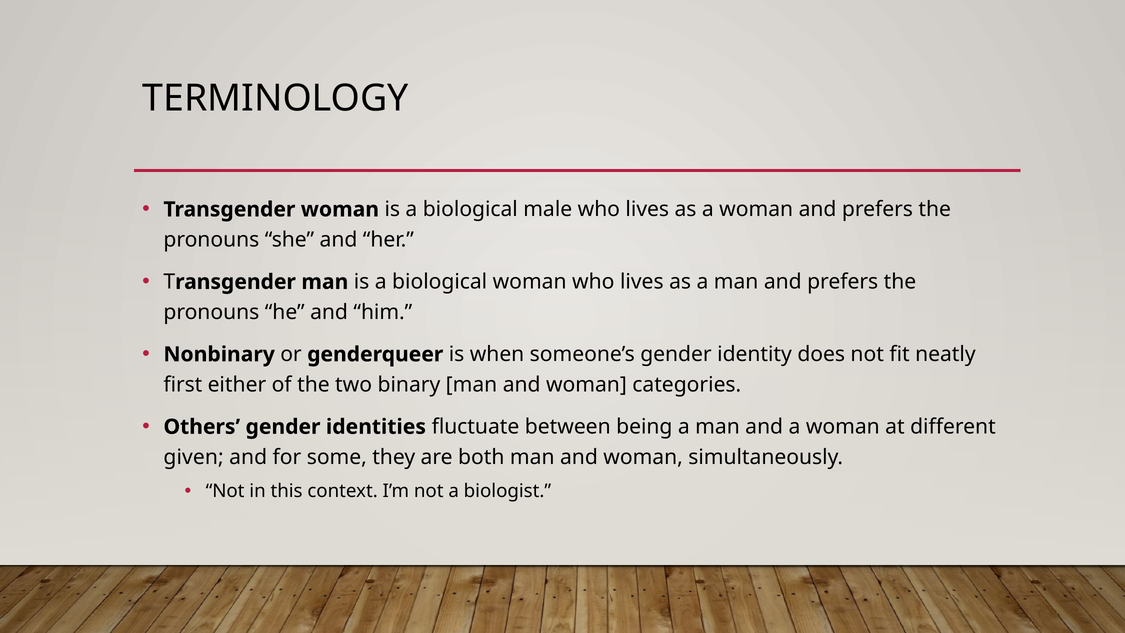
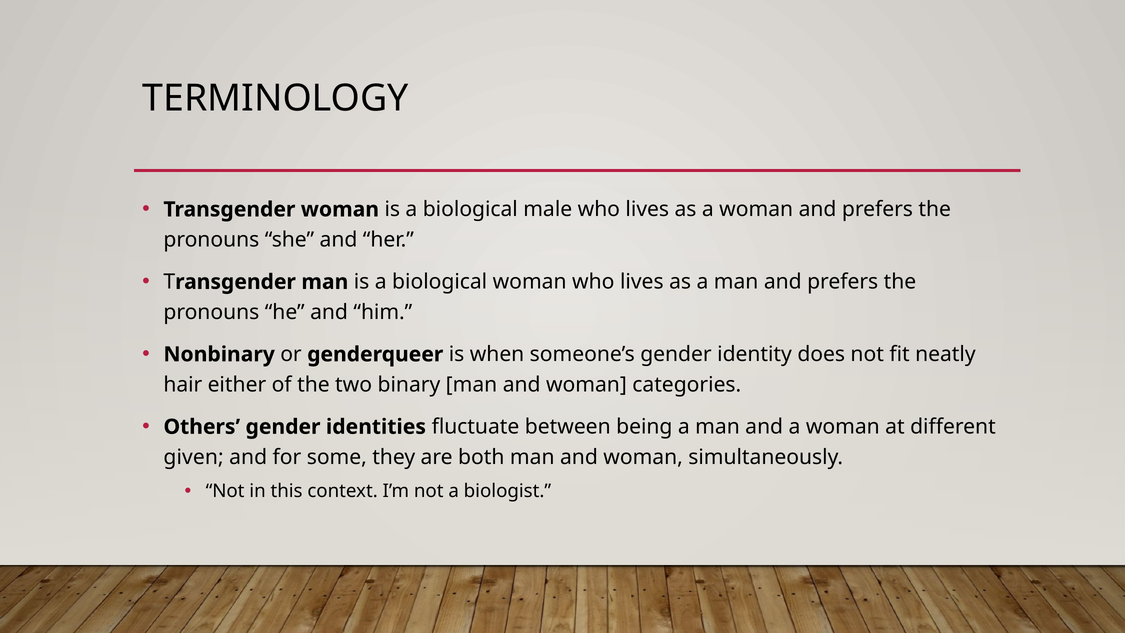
first: first -> hair
